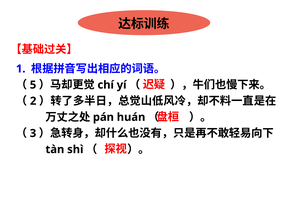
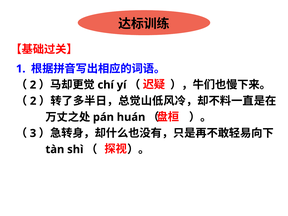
5 at (33, 85): 5 -> 2
